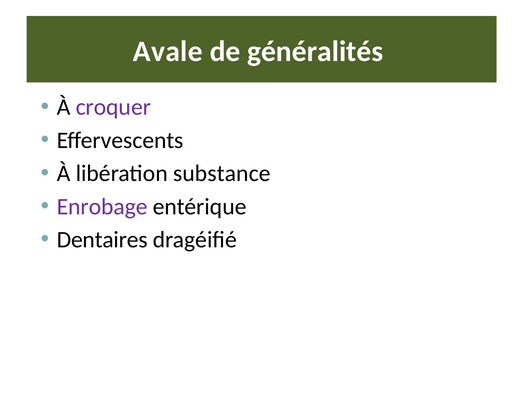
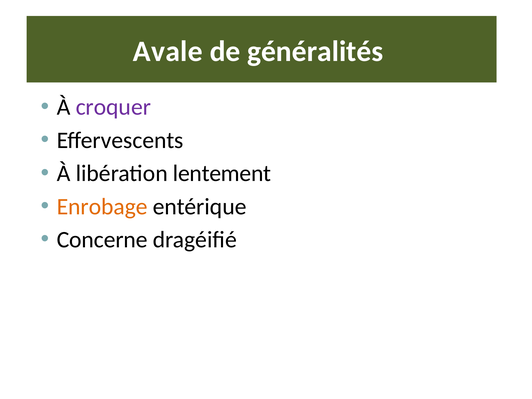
substance: substance -> lentement
Enrobage colour: purple -> orange
Dentaires: Dentaires -> Concerne
